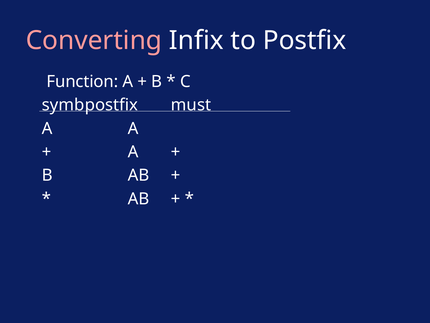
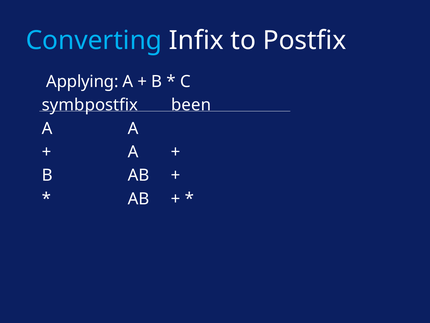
Converting colour: pink -> light blue
Function: Function -> Applying
must: must -> been
